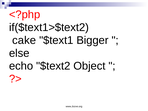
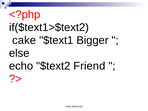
Object: Object -> Friend
